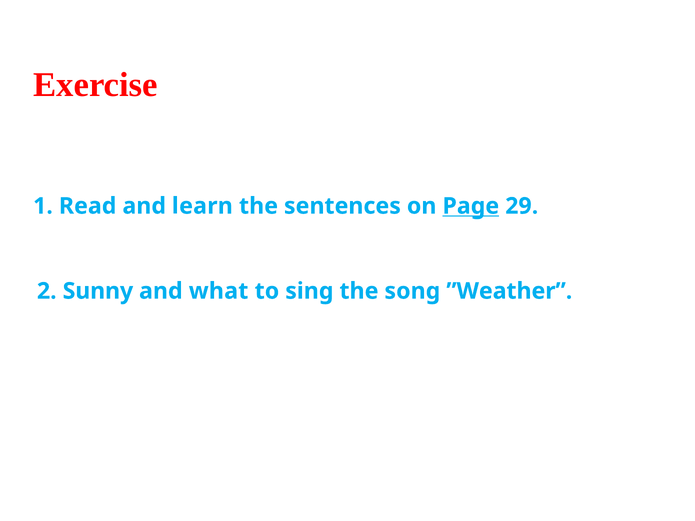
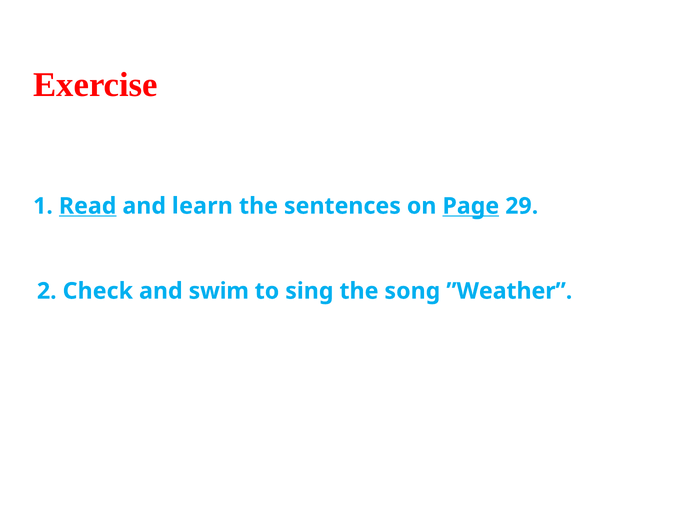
Read underline: none -> present
Sunny: Sunny -> Check
what: what -> swim
